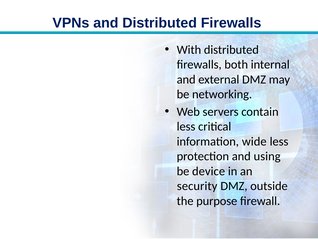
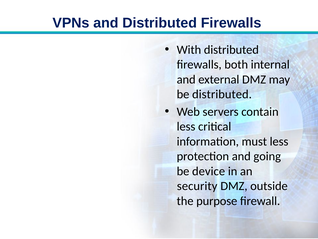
be networking: networking -> distributed
wide: wide -> must
using: using -> going
